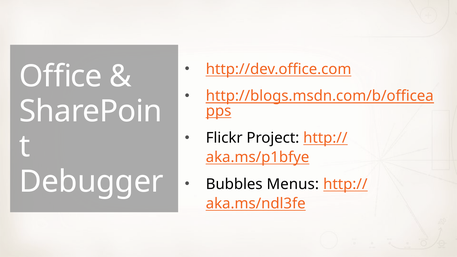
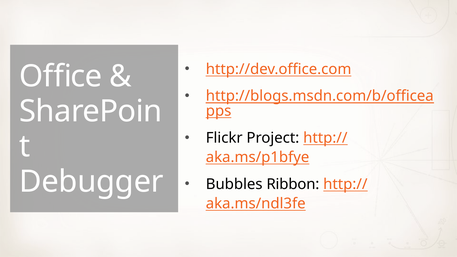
Menus: Menus -> Ribbon
